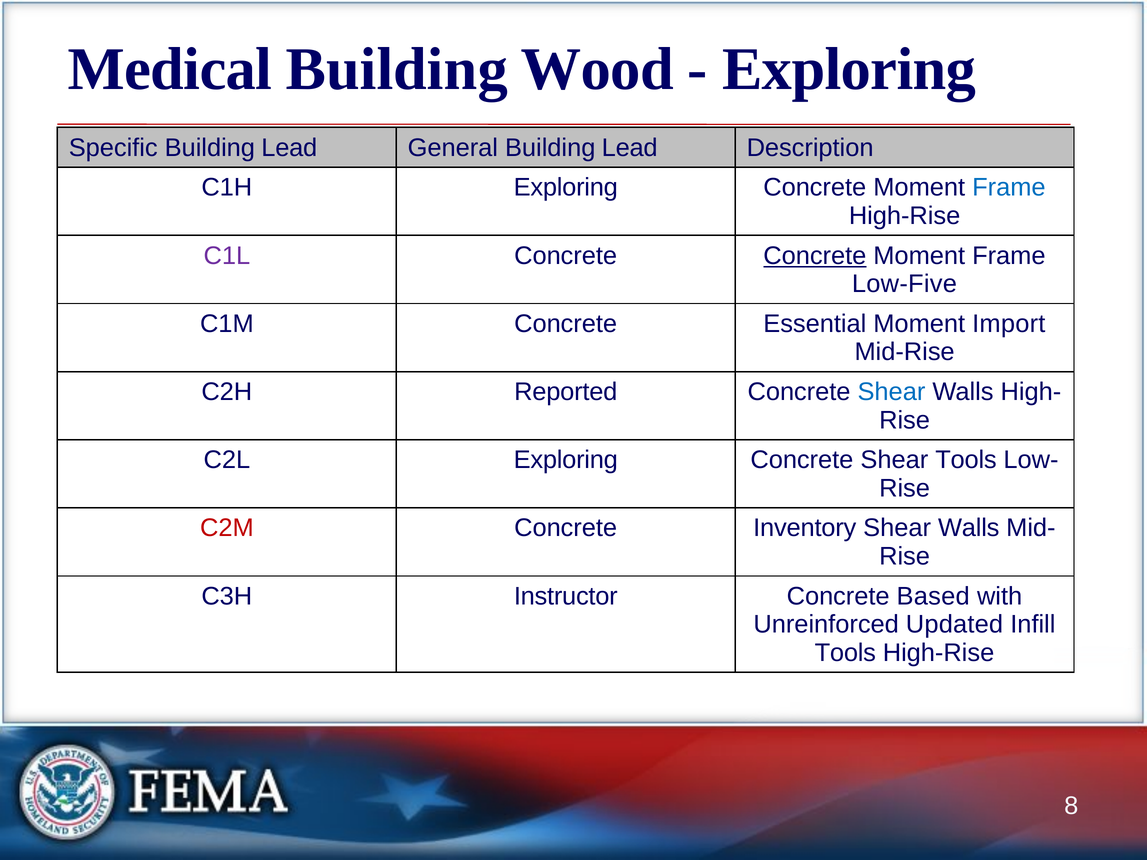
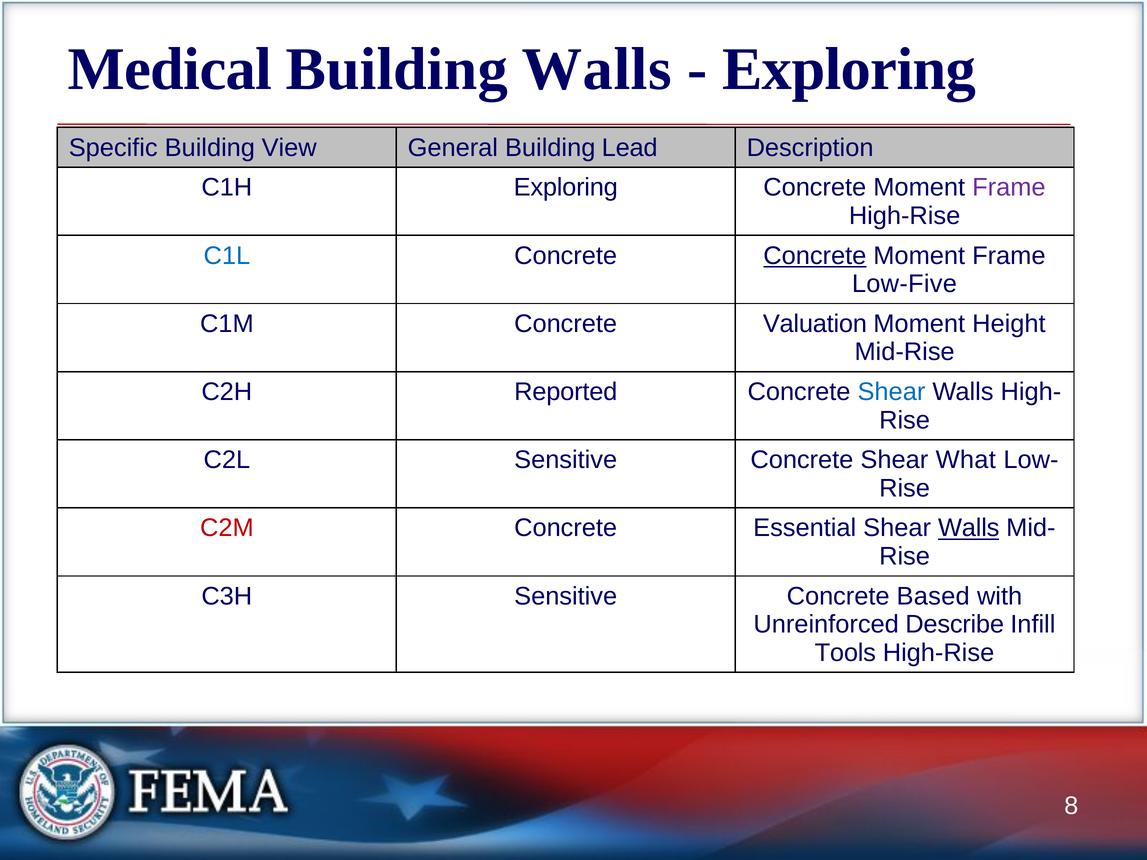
Building Wood: Wood -> Walls
Specific Building Lead: Lead -> View
Frame at (1009, 188) colour: blue -> purple
C1L colour: purple -> blue
Essential: Essential -> Valuation
Import: Import -> Height
C2L Exploring: Exploring -> Sensitive
Shear Tools: Tools -> What
Inventory: Inventory -> Essential
Walls at (969, 528) underline: none -> present
C3H Instructor: Instructor -> Sensitive
Updated: Updated -> Describe
